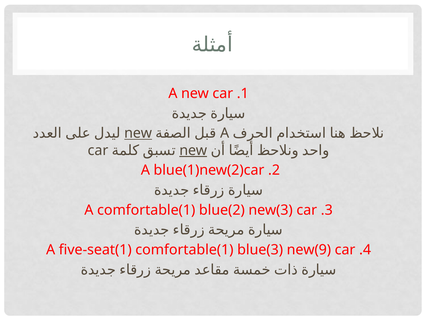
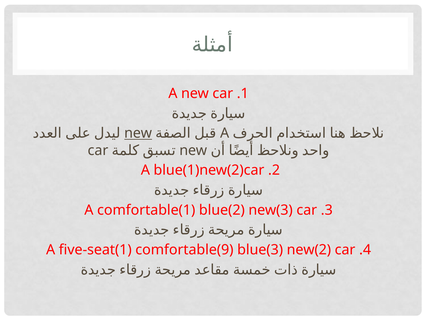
new at (193, 150) underline: present -> none
five-seat(1 comfortable(1: comfortable(1 -> comfortable(9
new(9: new(9 -> new(2
